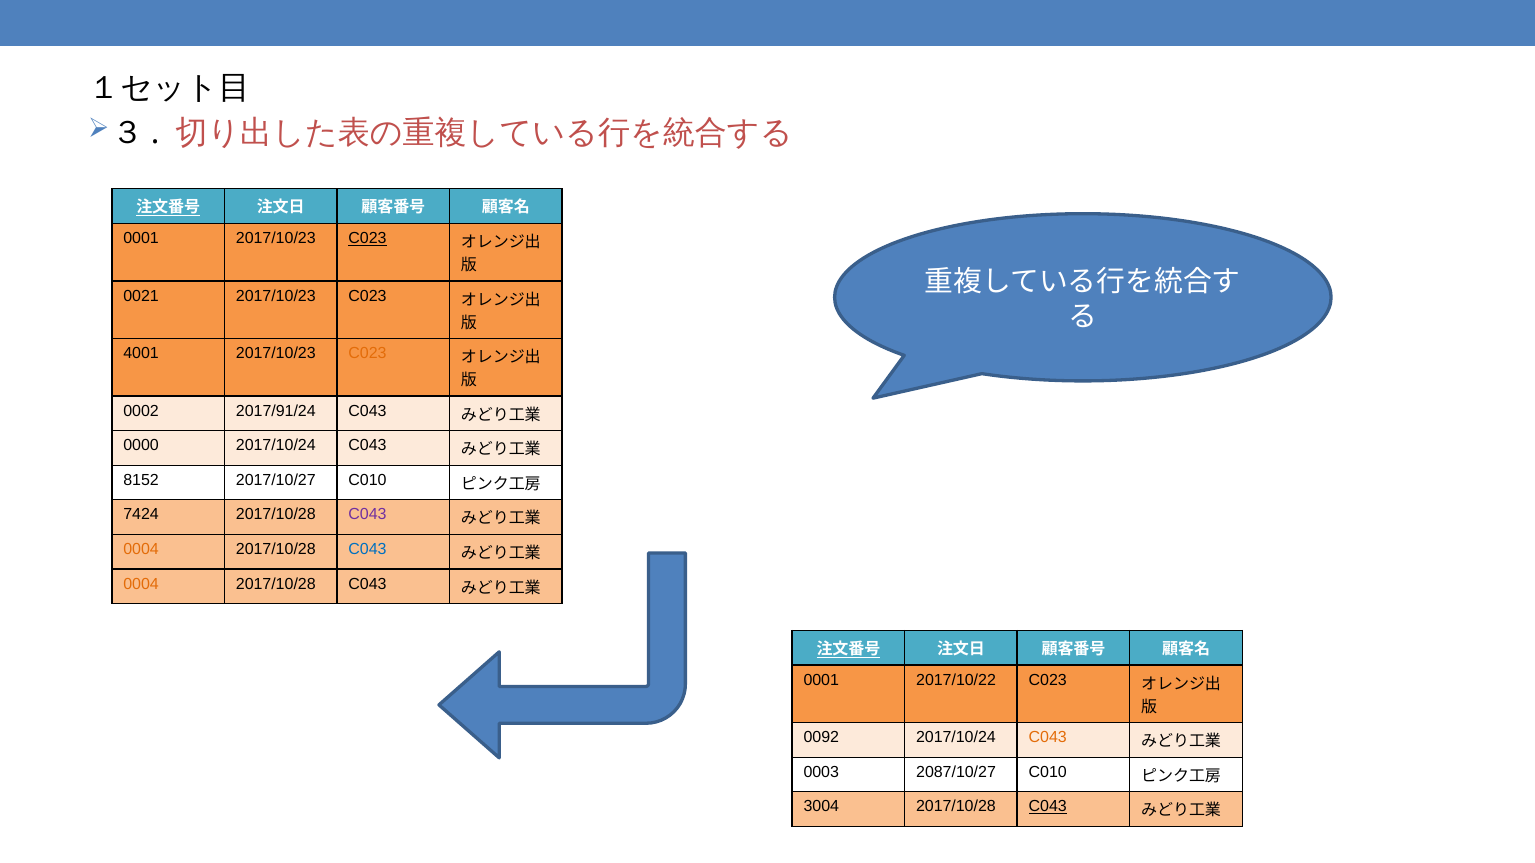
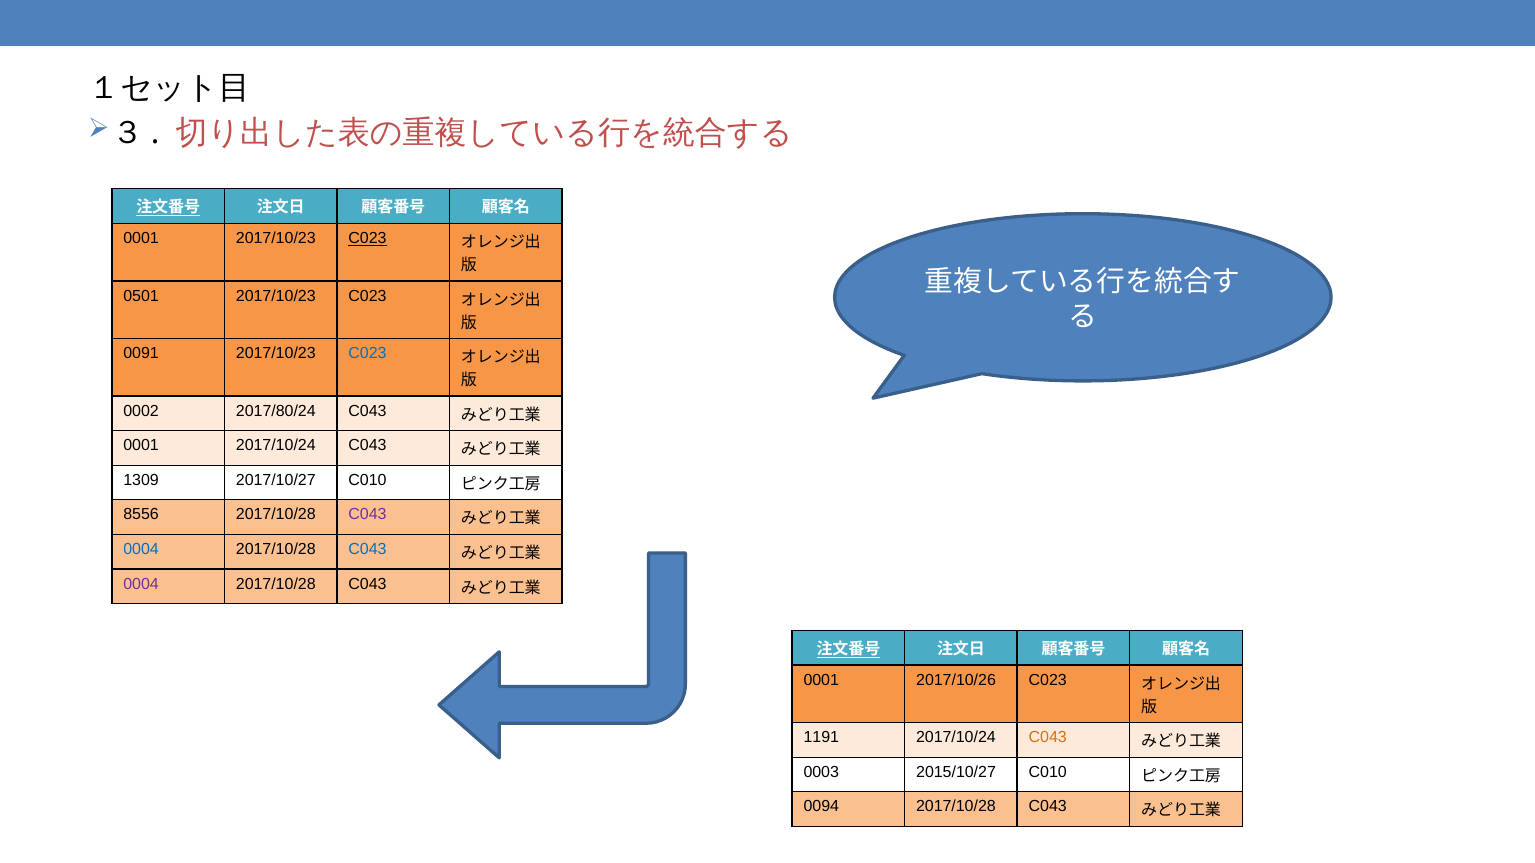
0021: 0021 -> 0501
4001: 4001 -> 0091
C023 at (368, 354) colour: orange -> blue
2017/91/24: 2017/91/24 -> 2017/80/24
0000 at (141, 446): 0000 -> 0001
8152: 8152 -> 1309
7424: 7424 -> 8556
0004 at (141, 550) colour: orange -> blue
0004 at (141, 584) colour: orange -> purple
2017/10/22: 2017/10/22 -> 2017/10/26
0092: 0092 -> 1191
2087/10/27: 2087/10/27 -> 2015/10/27
3004: 3004 -> 0094
C043 at (1048, 807) underline: present -> none
